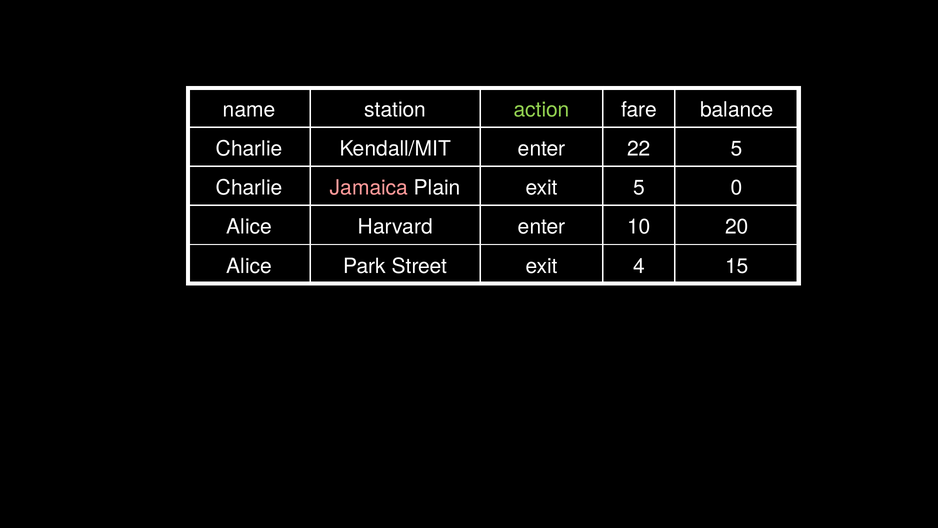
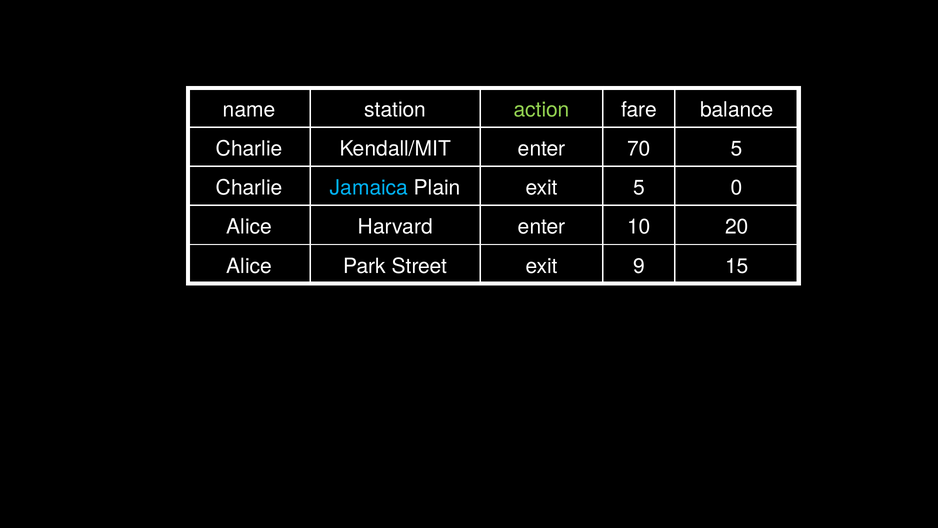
22: 22 -> 70
Jamaica colour: pink -> light blue
4: 4 -> 9
